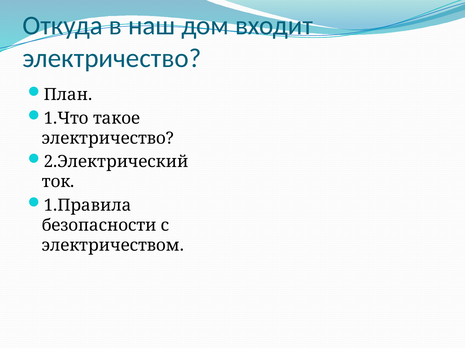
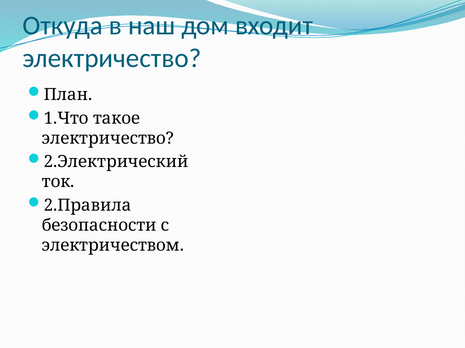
1.Правила: 1.Правила -> 2.Правила
